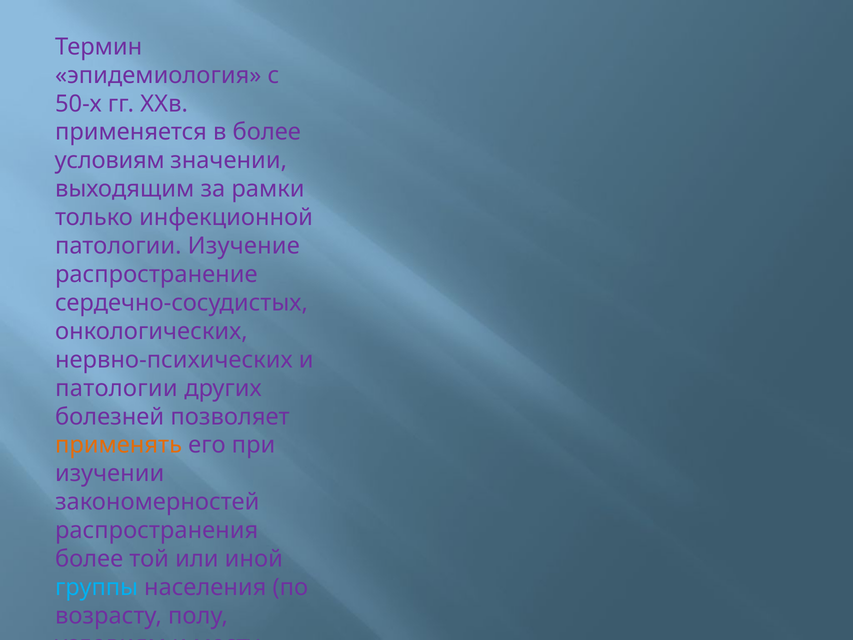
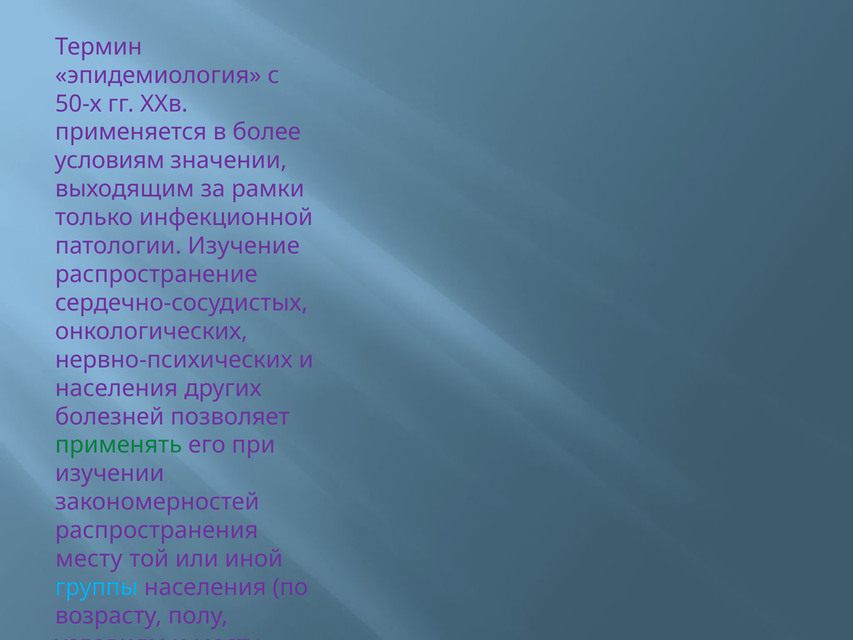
патологии at (116, 388): патологии -> населения
применять colour: orange -> green
более at (89, 559): более -> месту
